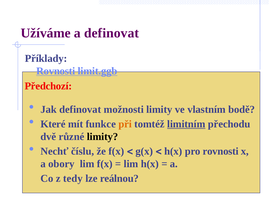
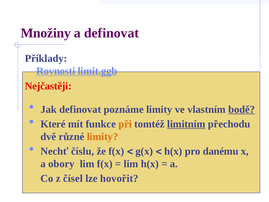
Užíváme: Užíváme -> Množiny
Předchozí: Předchozí -> Nejčastěji
možnosti: možnosti -> poznáme
bodě underline: none -> present
limity at (103, 136) colour: black -> orange
pro rovnosti: rovnosti -> danému
tedy: tedy -> čísel
reálnou: reálnou -> hovořit
